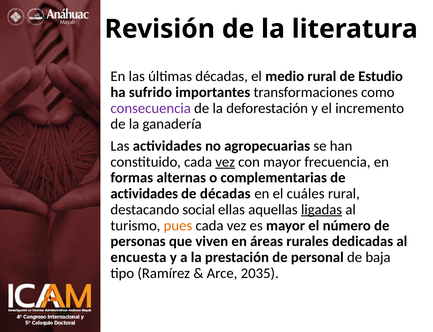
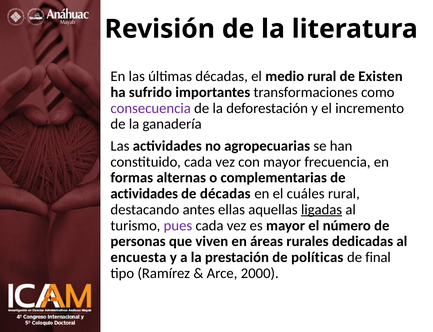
Estudio: Estudio -> Existen
vez at (225, 162) underline: present -> none
social: social -> antes
pues colour: orange -> purple
personal: personal -> políticas
baja: baja -> final
2035: 2035 -> 2000
